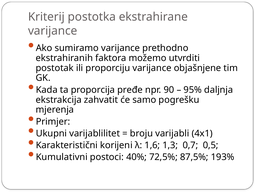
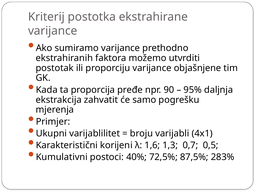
193%: 193% -> 283%
